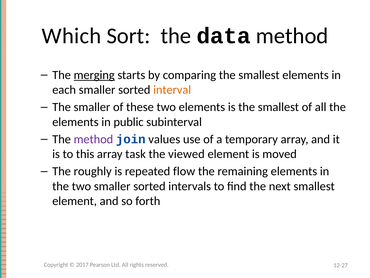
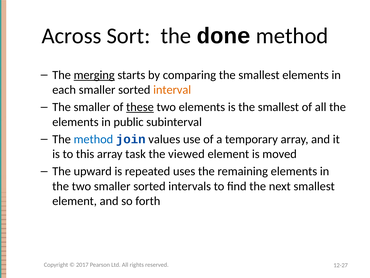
Which: Which -> Across
data: data -> done
these underline: none -> present
method at (93, 139) colour: purple -> blue
roughly: roughly -> upward
flow: flow -> uses
